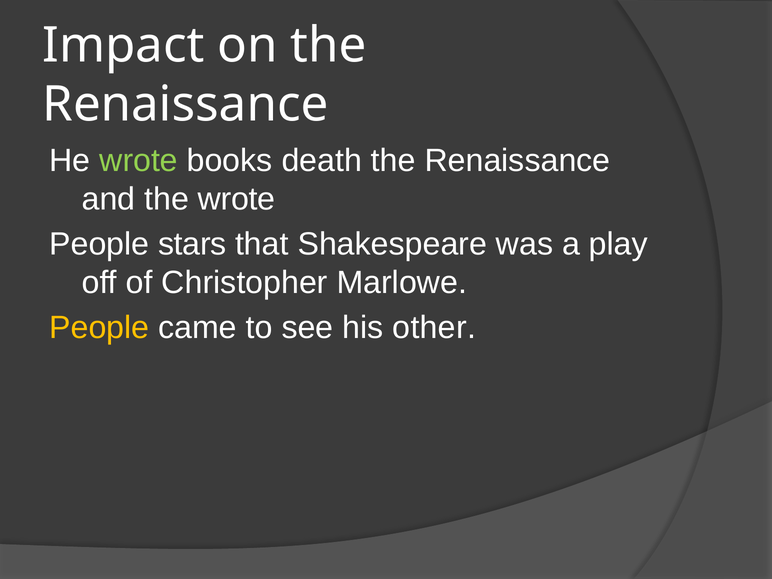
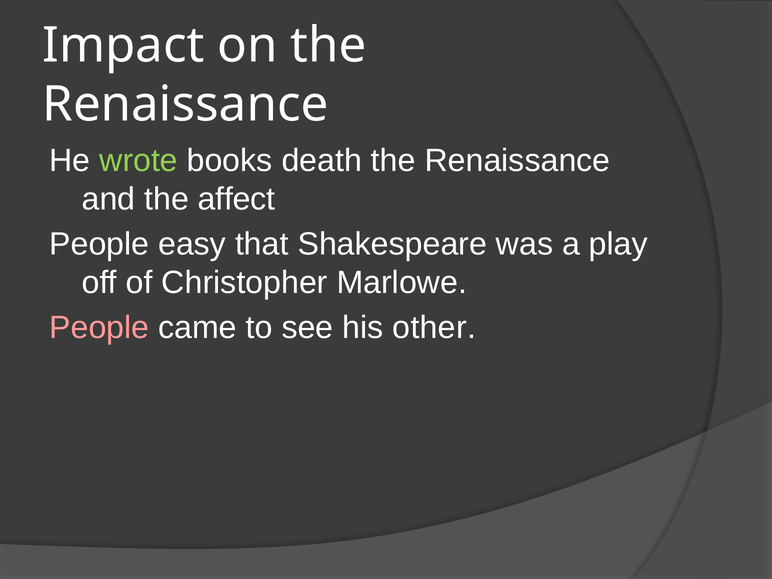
the wrote: wrote -> affect
stars: stars -> easy
People at (99, 328) colour: yellow -> pink
